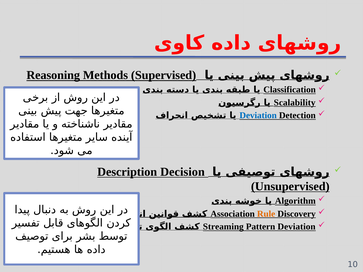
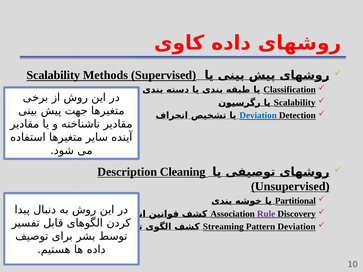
Reasoning at (53, 75): Reasoning -> Scalability
Decision: Decision -> Cleaning
Algorithm: Algorithm -> Partitional
Rule colour: orange -> purple
